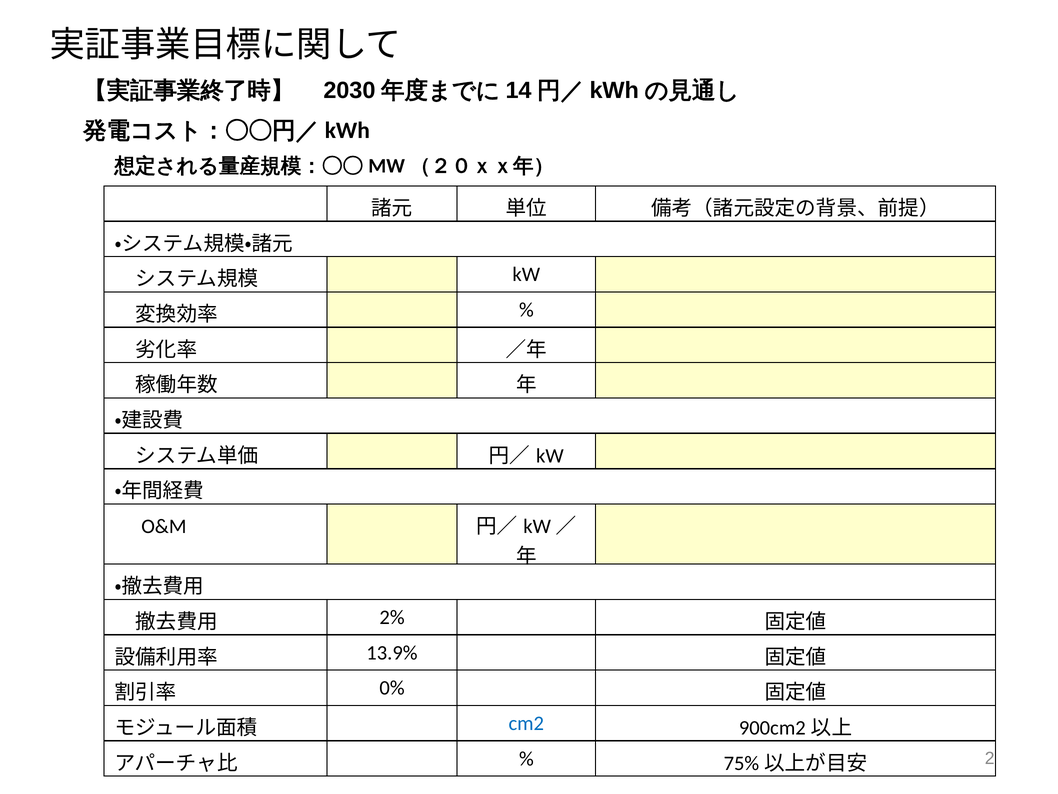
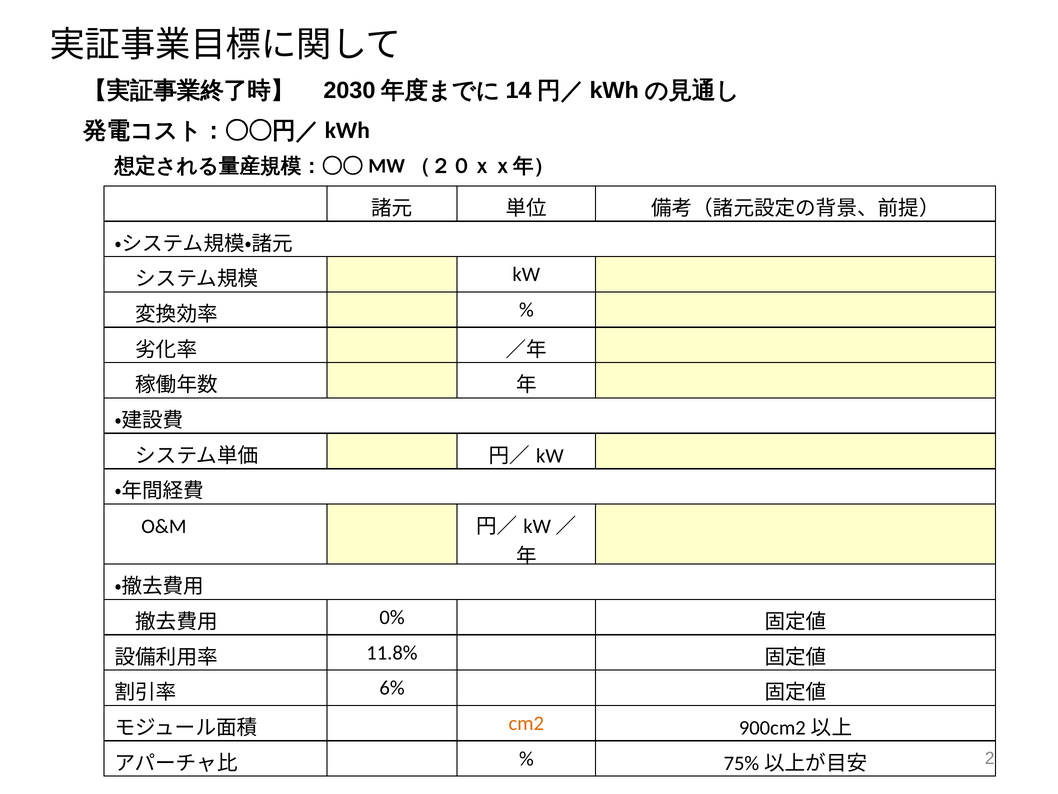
2%: 2% -> 0%
13.9%: 13.9% -> 11.8%
0%: 0% -> 6%
cm2 colour: blue -> orange
